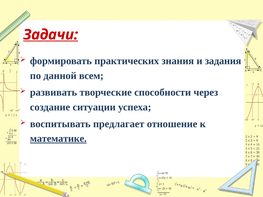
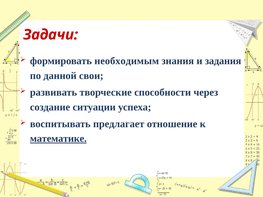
Задачи underline: present -> none
практических: практических -> необходимым
всем: всем -> свои
